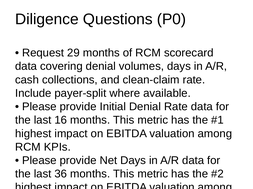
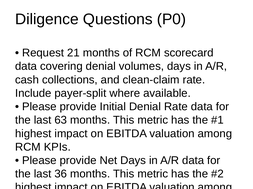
29: 29 -> 21
16: 16 -> 63
